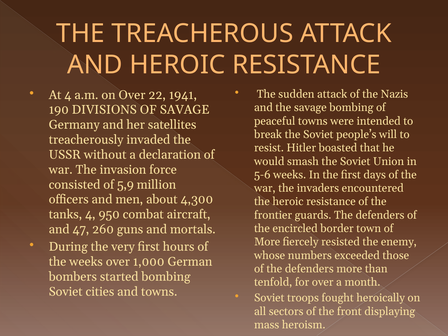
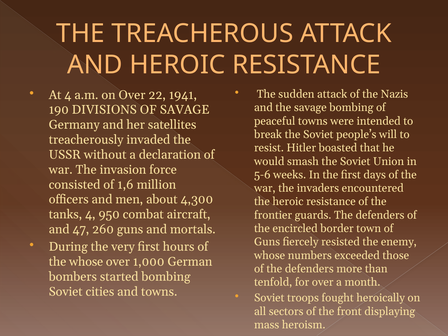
5,9: 5,9 -> 1,6
More at (267, 242): More -> Guns
the weeks: weeks -> whose
